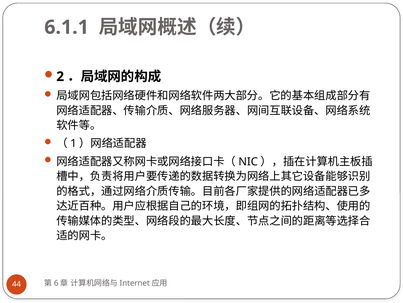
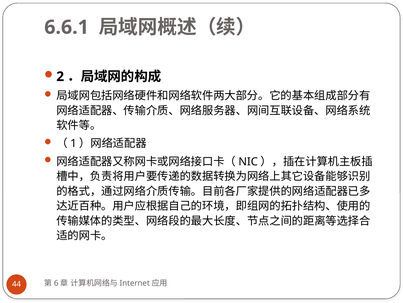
6.1.1: 6.1.1 -> 6.6.1
